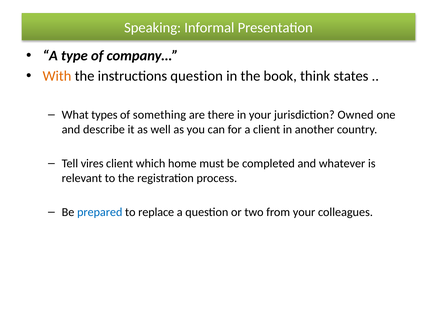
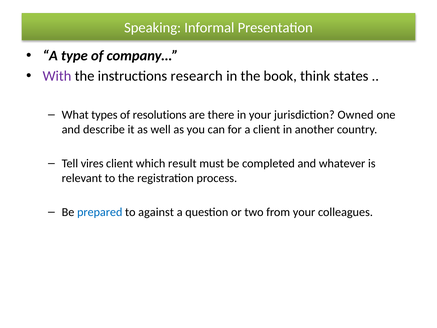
With colour: orange -> purple
instructions question: question -> research
something: something -> resolutions
home: home -> result
replace: replace -> against
